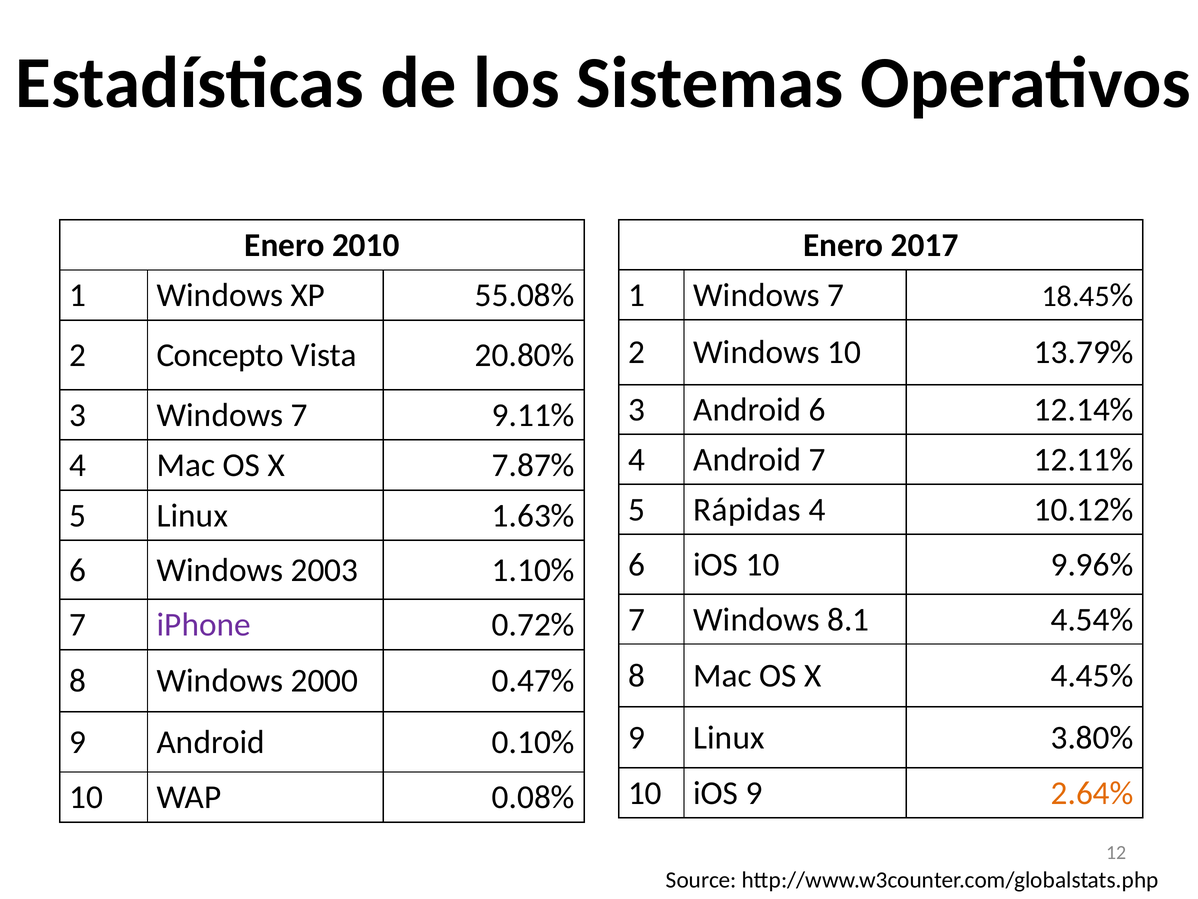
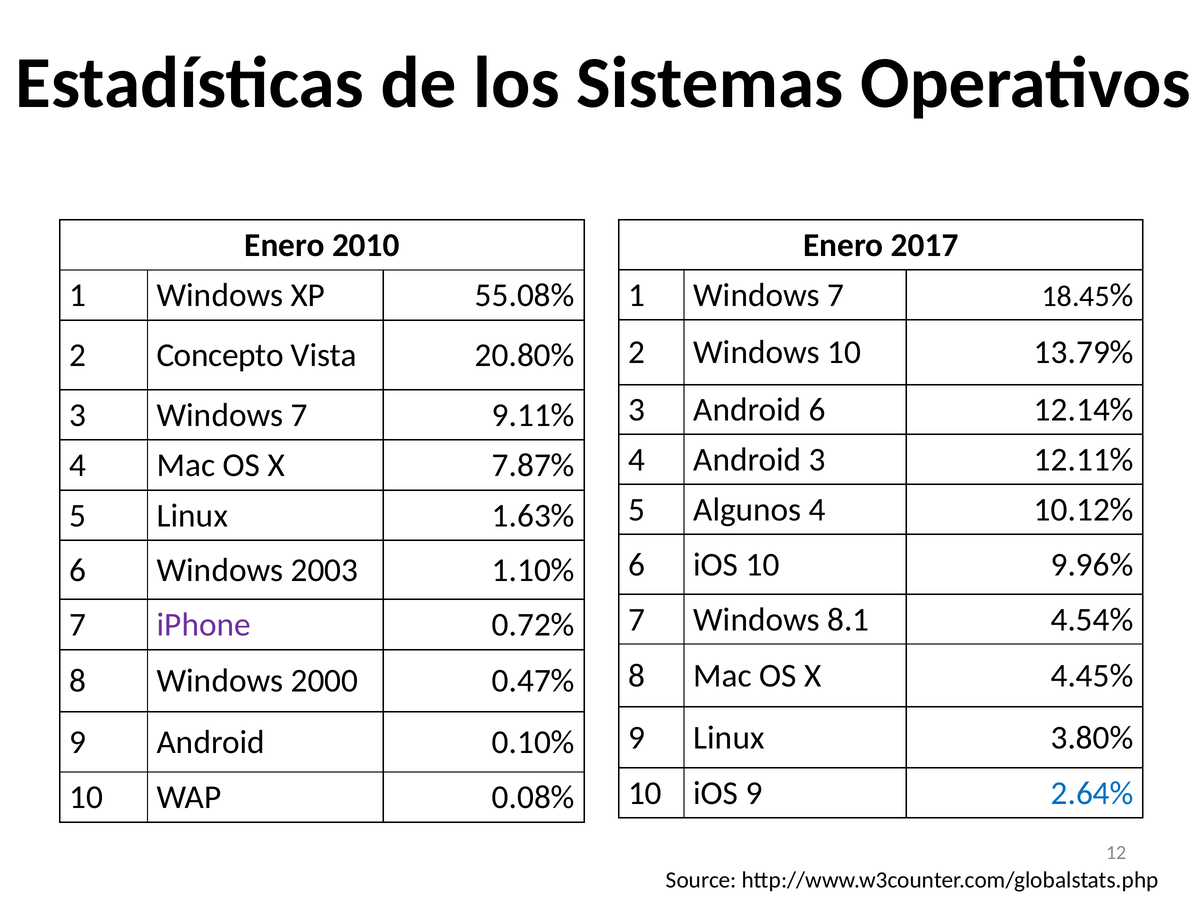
Android 7: 7 -> 3
Rápidas: Rápidas -> Algunos
2.64% colour: orange -> blue
